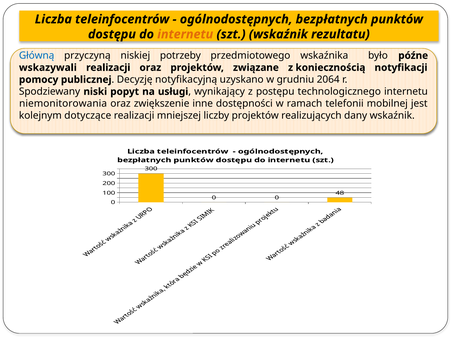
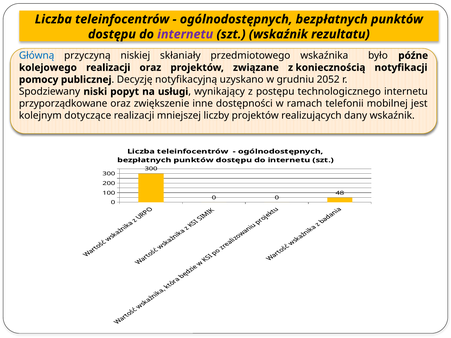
internetu at (185, 34) colour: orange -> purple
potrzeby: potrzeby -> skłaniały
wskazywali: wskazywali -> kolejowego
2064: 2064 -> 2052
niemonitorowania: niemonitorowania -> przyporządkowane
